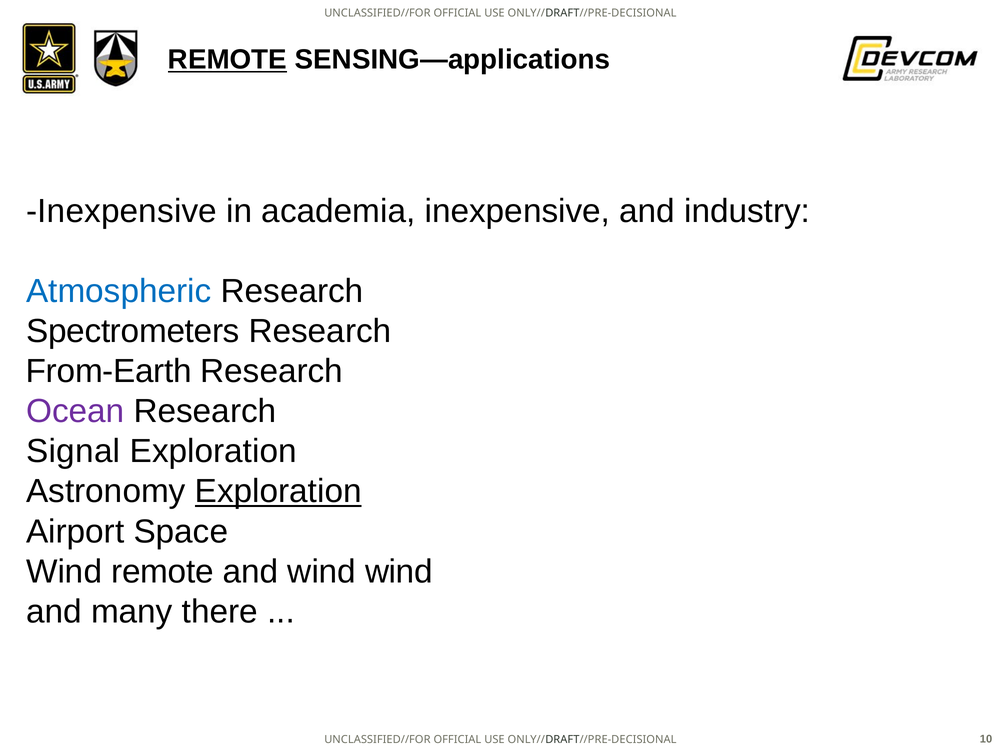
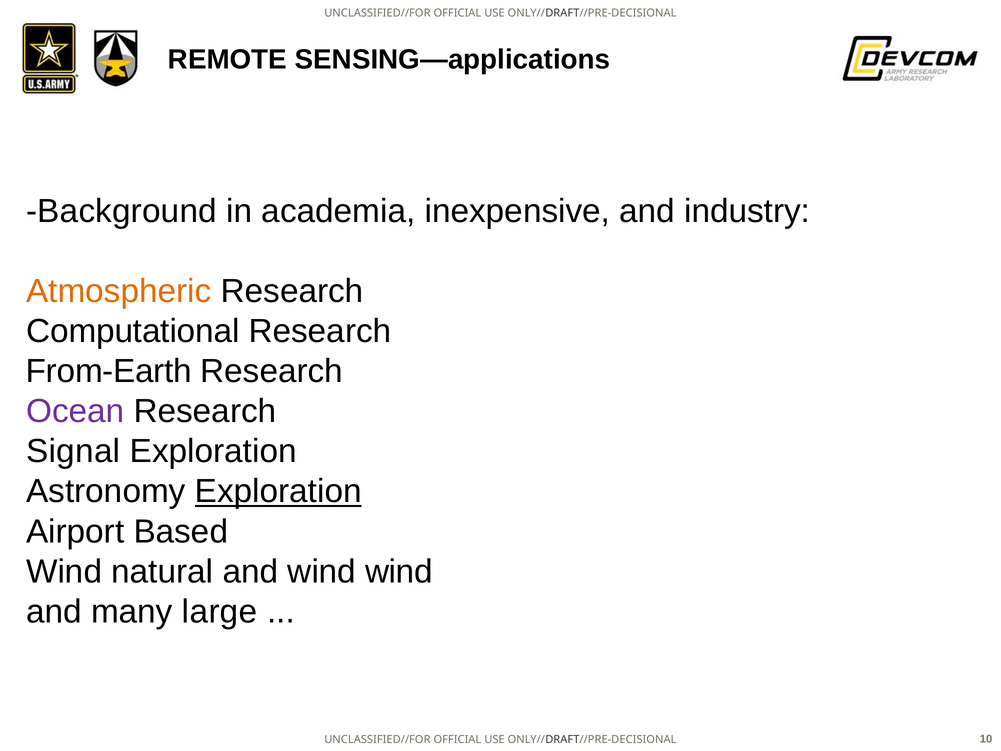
REMOTE at (227, 60) underline: present -> none
Inexpensive at (122, 211): Inexpensive -> Background
Atmospheric colour: blue -> orange
Spectrometers: Spectrometers -> Computational
Space: Space -> Based
Wind remote: remote -> natural
there: there -> large
